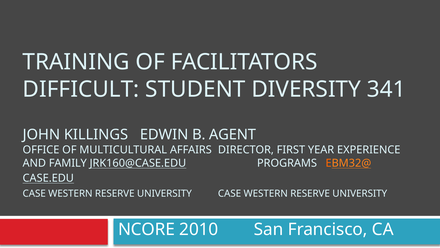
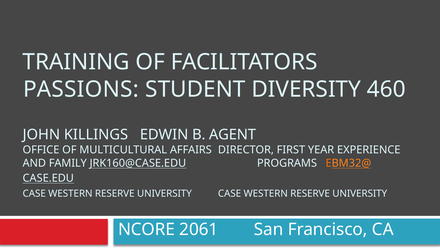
DIFFICULT: DIFFICULT -> PASSIONS
341: 341 -> 460
2010: 2010 -> 2061
